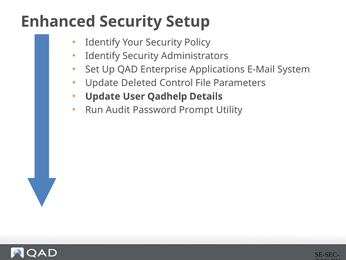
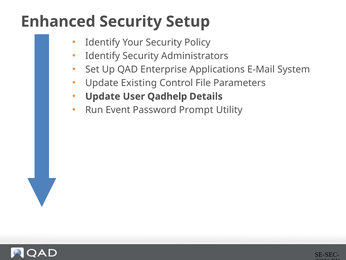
Deleted: Deleted -> Existing
Audit: Audit -> Event
